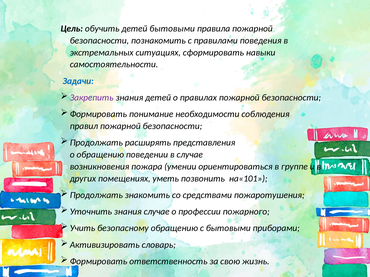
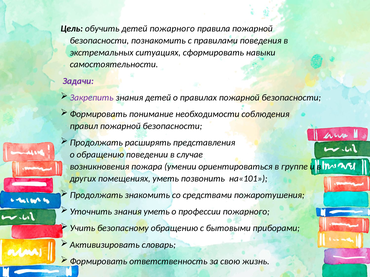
детей бытовыми: бытовыми -> пожарного
Задачи colour: blue -> purple
знания случае: случае -> уметь
